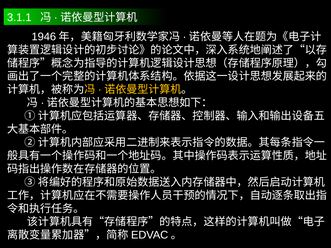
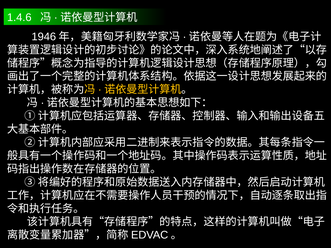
3.1.1: 3.1.1 -> 1.4.6
